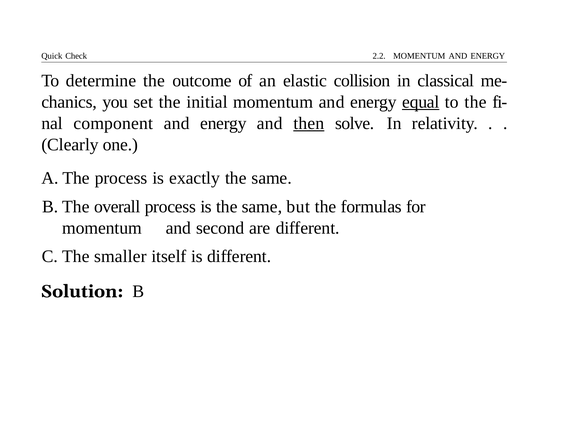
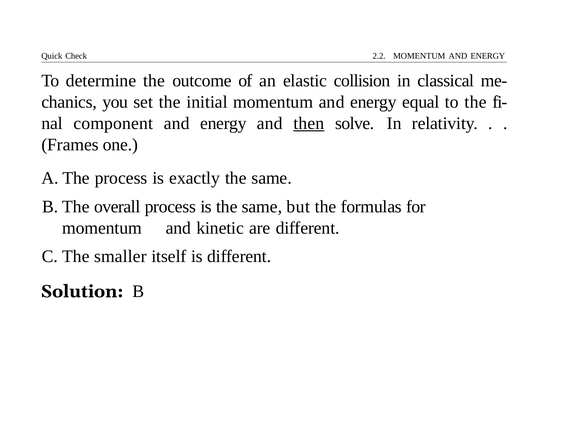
equal underline: present -> none
Clearly: Clearly -> Frames
second: second -> kinetic
